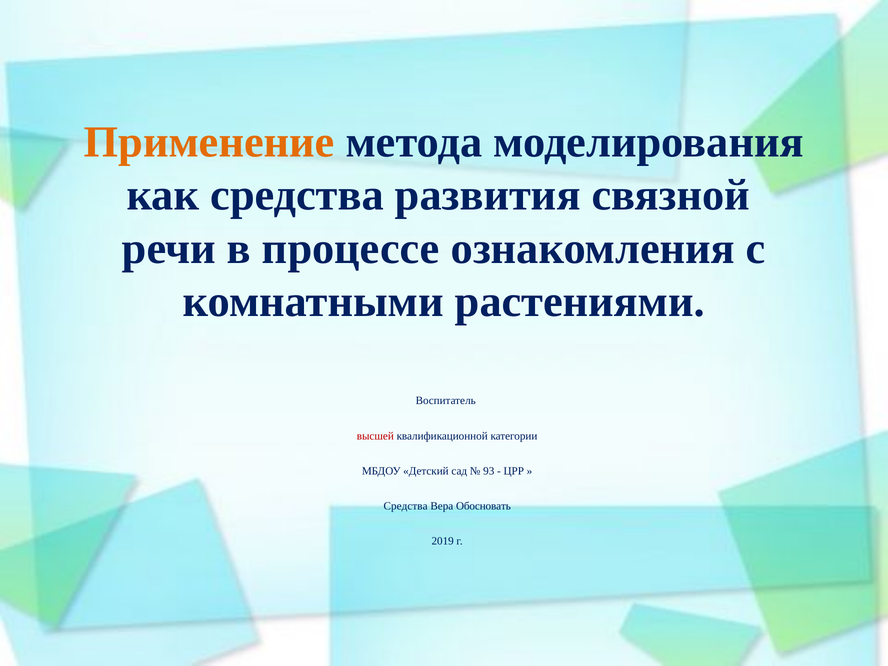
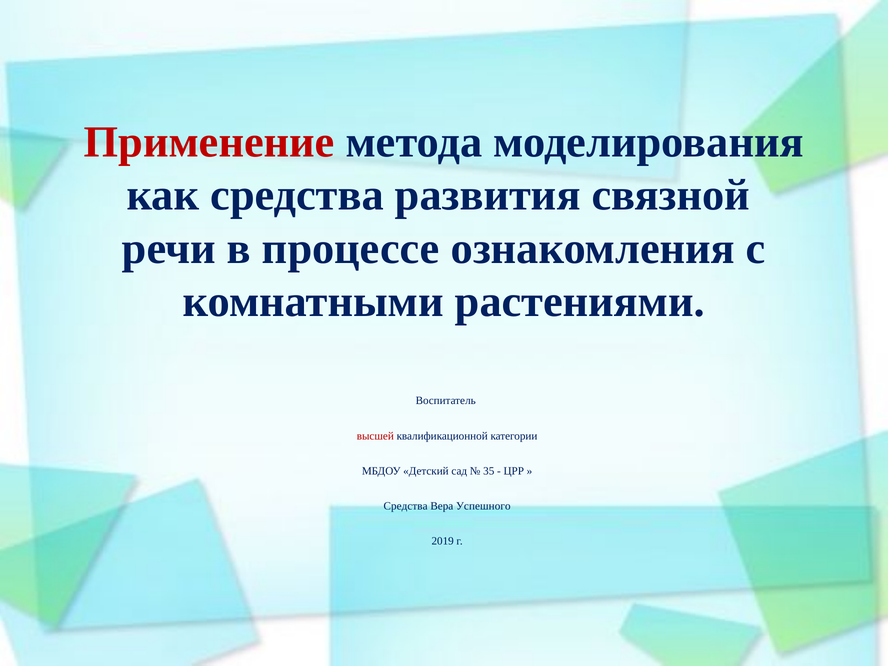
Применение colour: orange -> red
93: 93 -> 35
Обосновать: Обосновать -> Успешного
